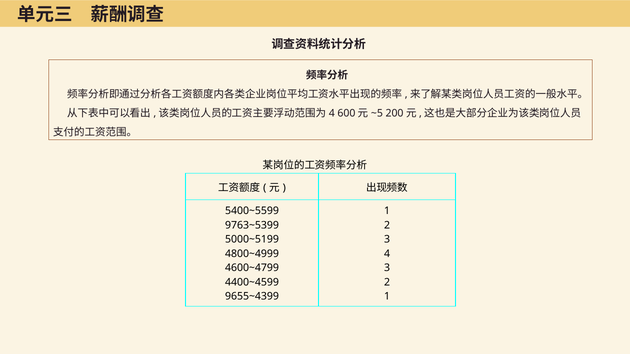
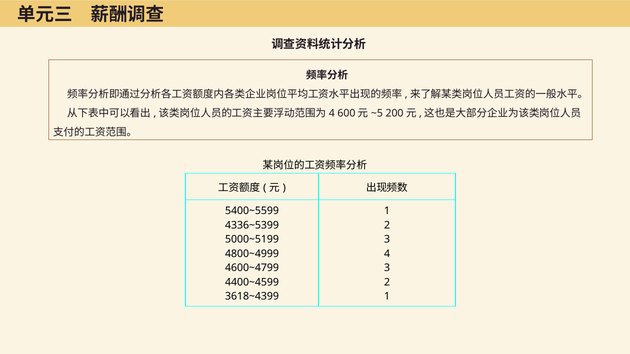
9763~5399: 9763~5399 -> 4336~5399
9655~4399: 9655~4399 -> 3618~4399
